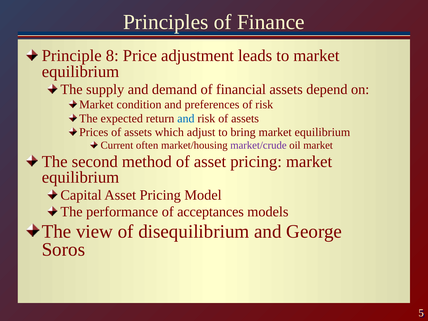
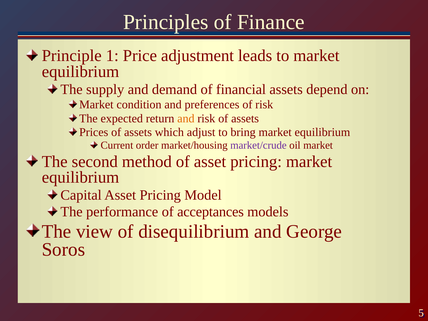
8: 8 -> 1
and at (186, 118) colour: blue -> orange
often: often -> order
